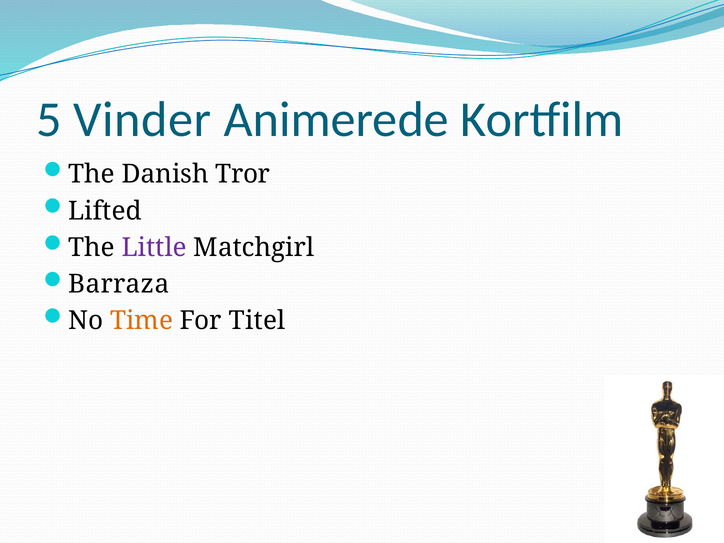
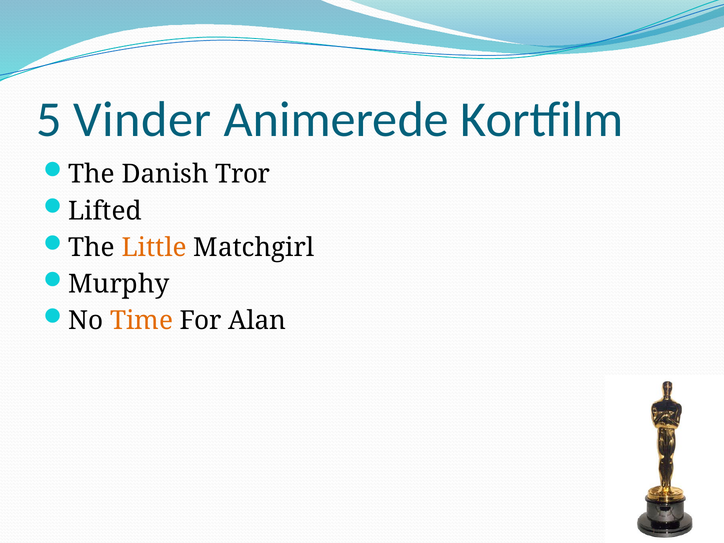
Little colour: purple -> orange
Barraza: Barraza -> Murphy
Titel: Titel -> Alan
